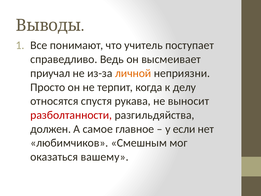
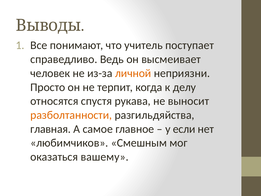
приучал: приучал -> человек
разболтанности colour: red -> orange
должен: должен -> главная
